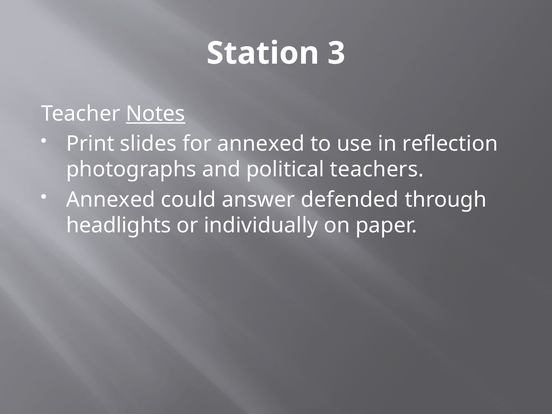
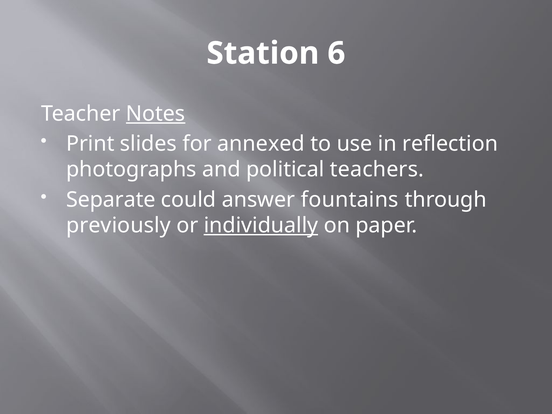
3: 3 -> 6
Annexed at (111, 200): Annexed -> Separate
defended: defended -> fountains
headlights: headlights -> previously
individually underline: none -> present
